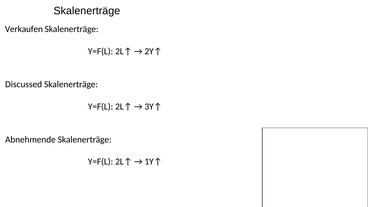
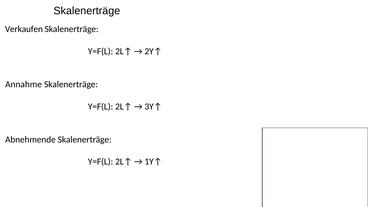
Discussed: Discussed -> Annahme
